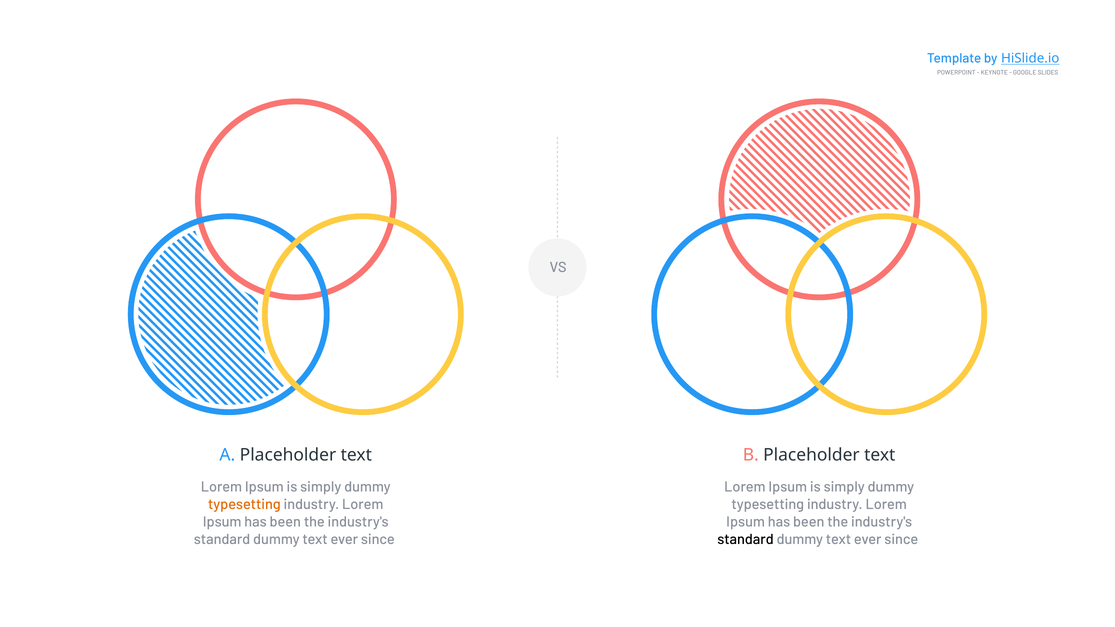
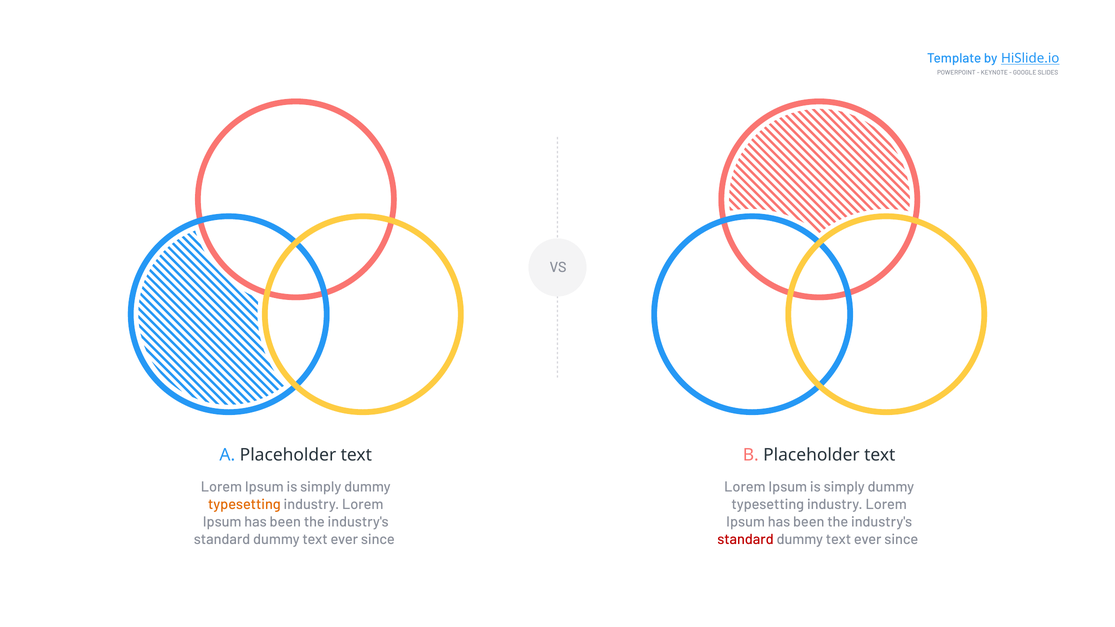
standard at (745, 540) colour: black -> red
